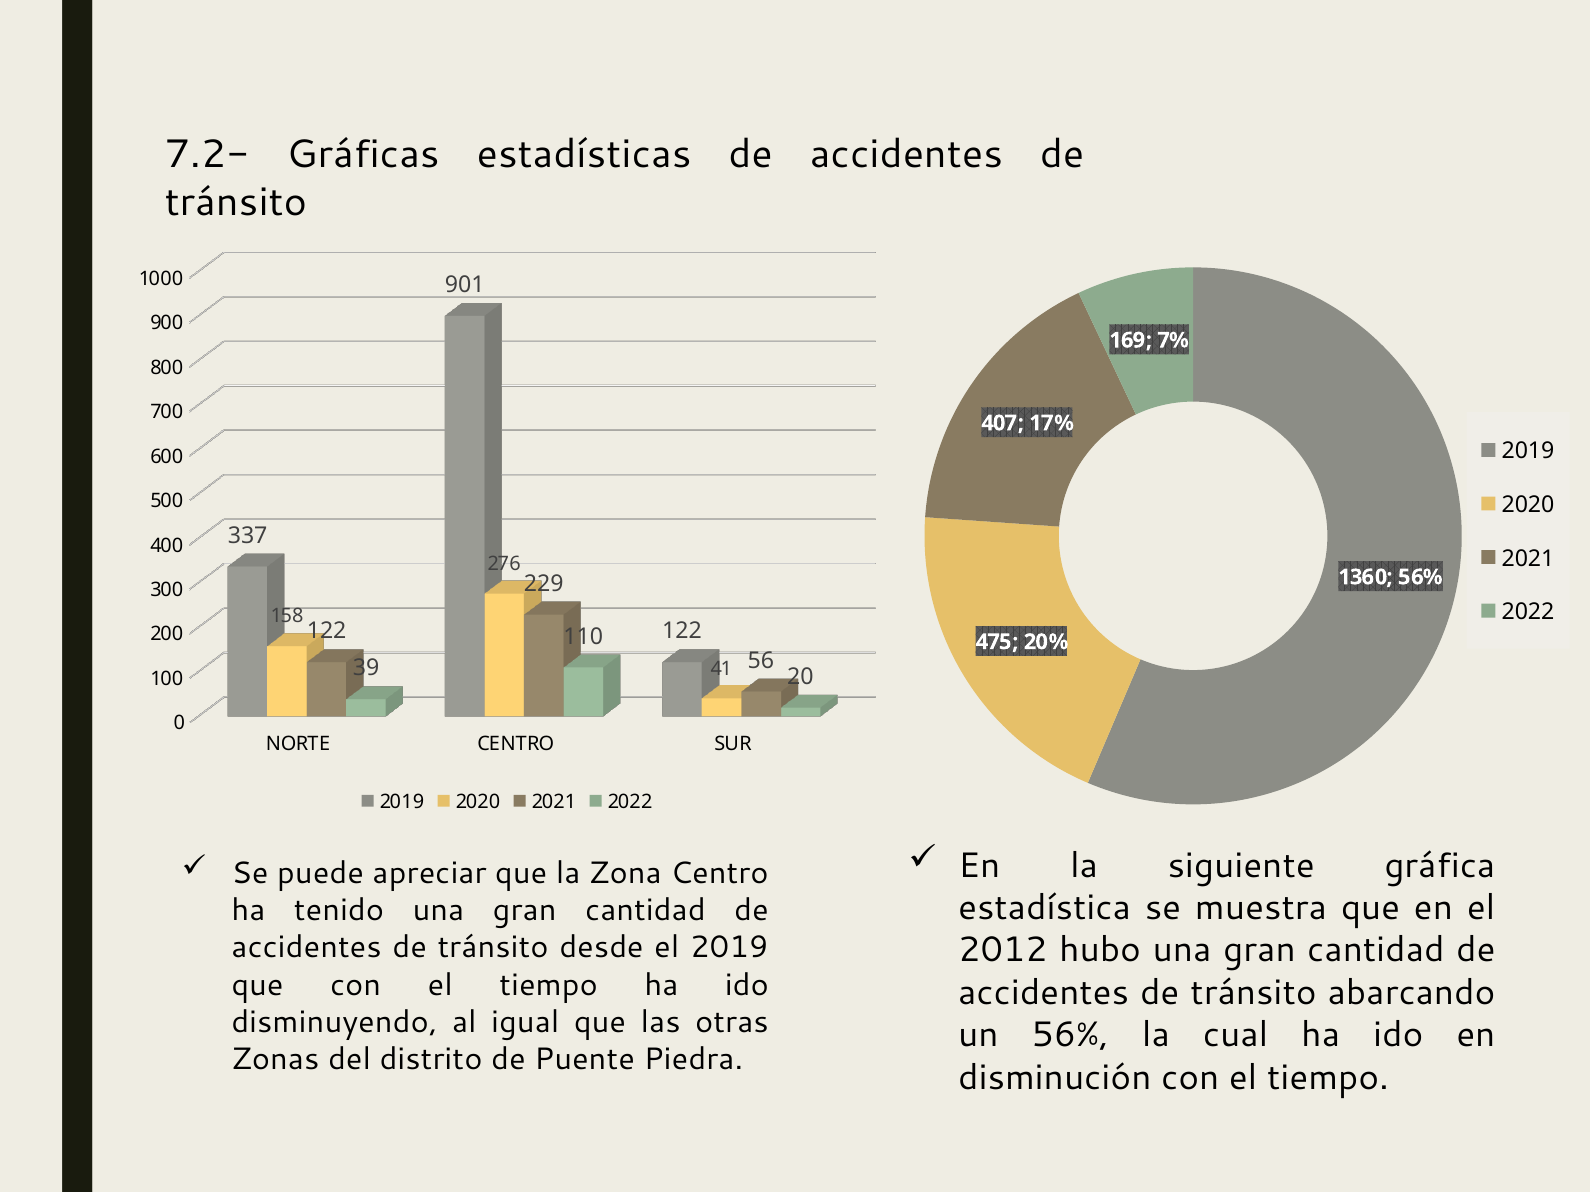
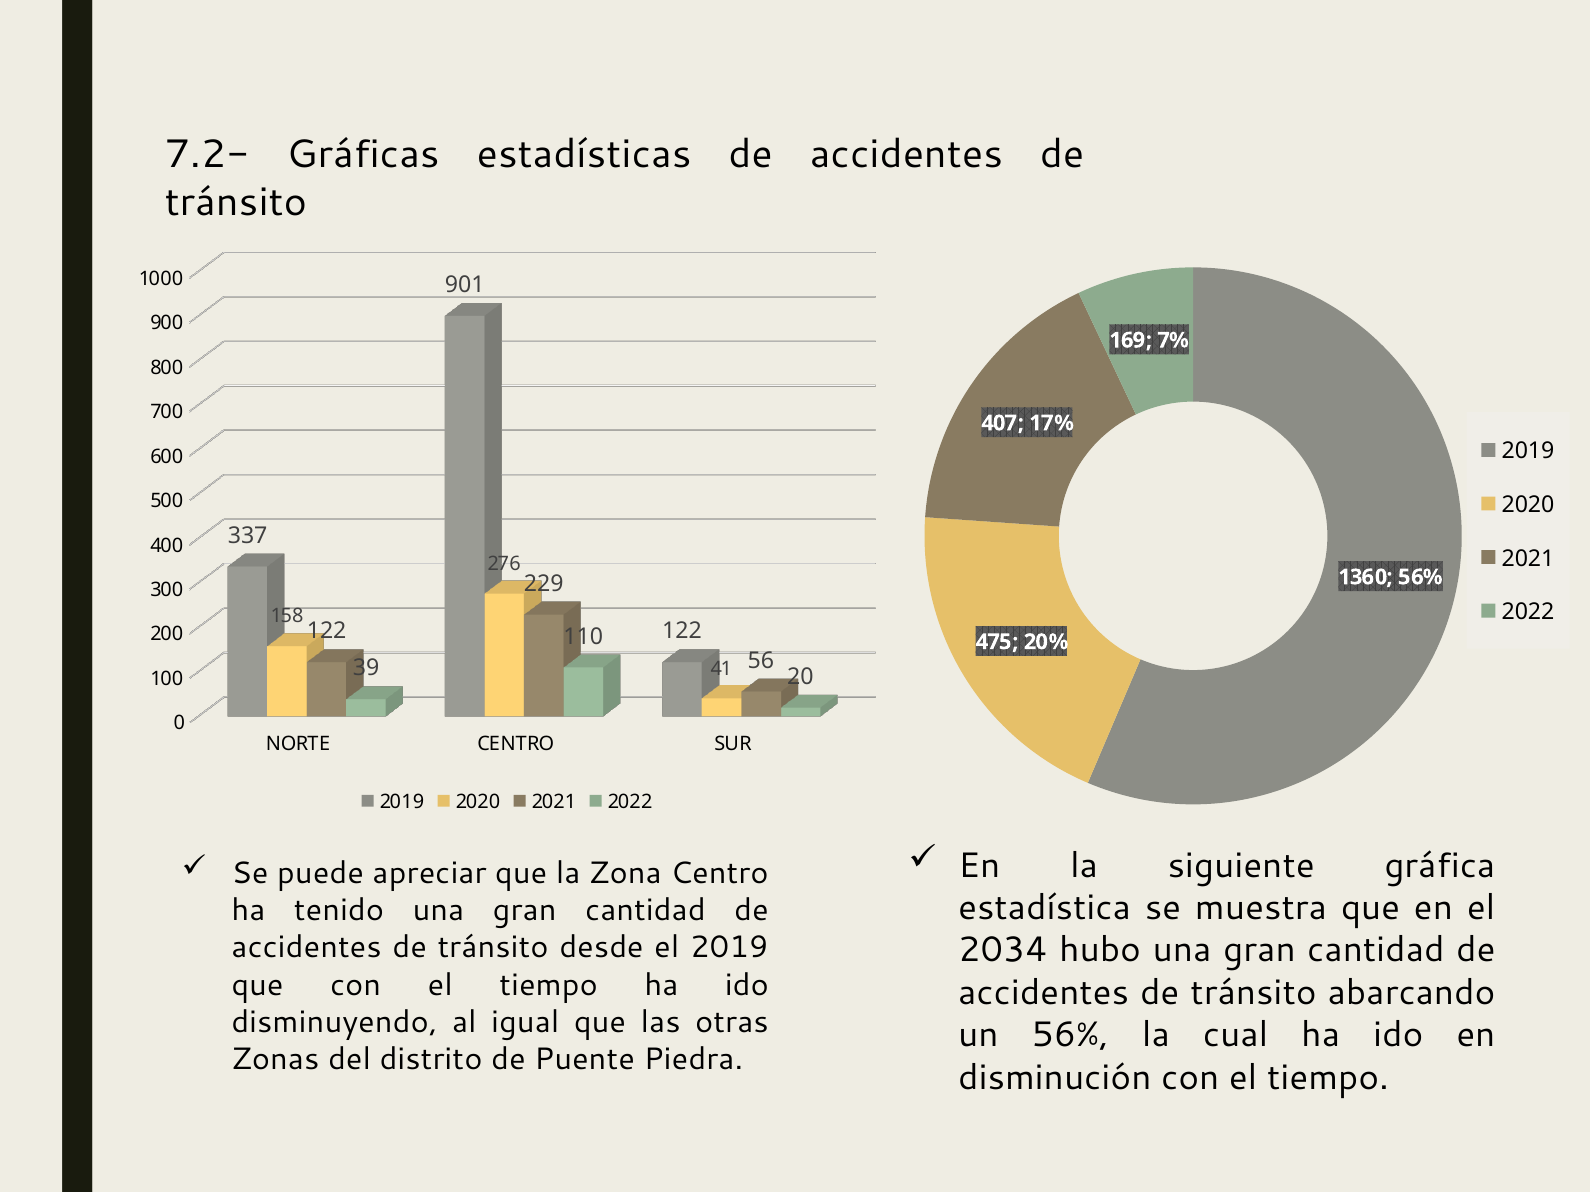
2012: 2012 -> 2034
